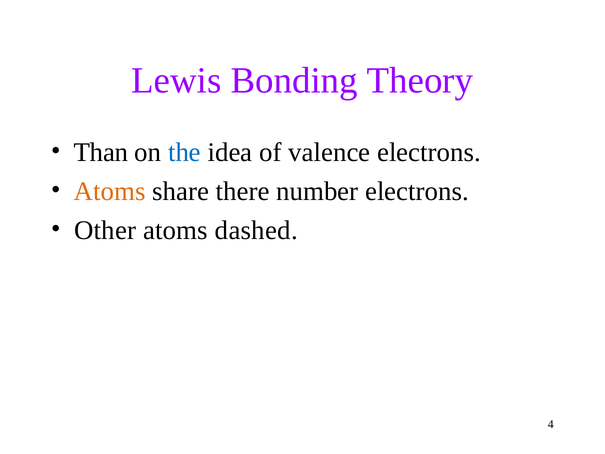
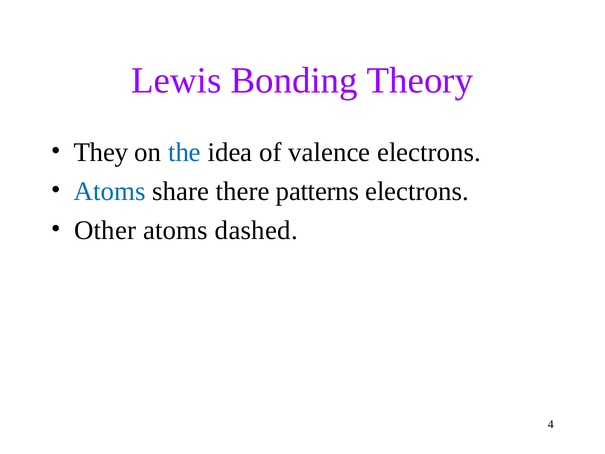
Than: Than -> They
Atoms at (110, 191) colour: orange -> blue
number: number -> patterns
